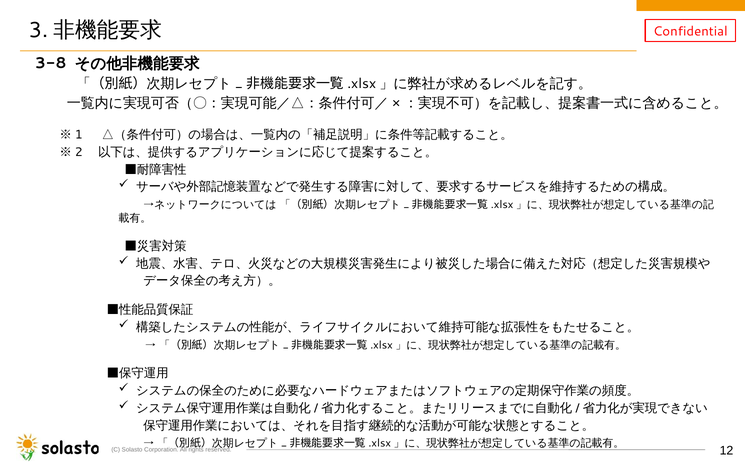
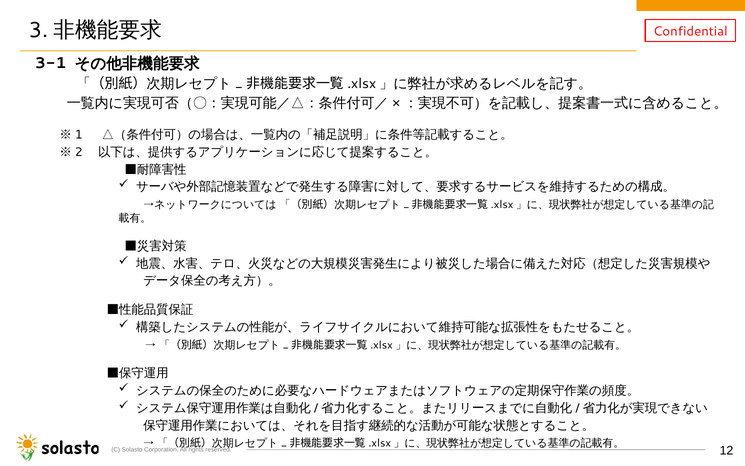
3-8: 3-8 -> 3-1
